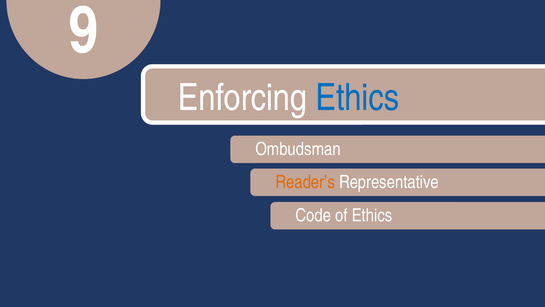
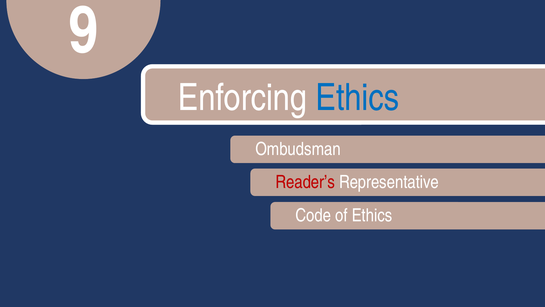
Reader’s colour: orange -> red
